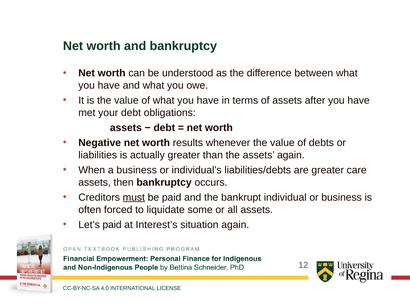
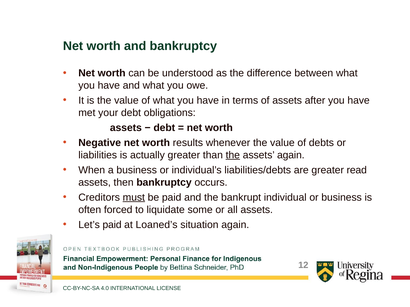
the at (233, 155) underline: none -> present
care: care -> read
Interest’s: Interest’s -> Loaned’s
